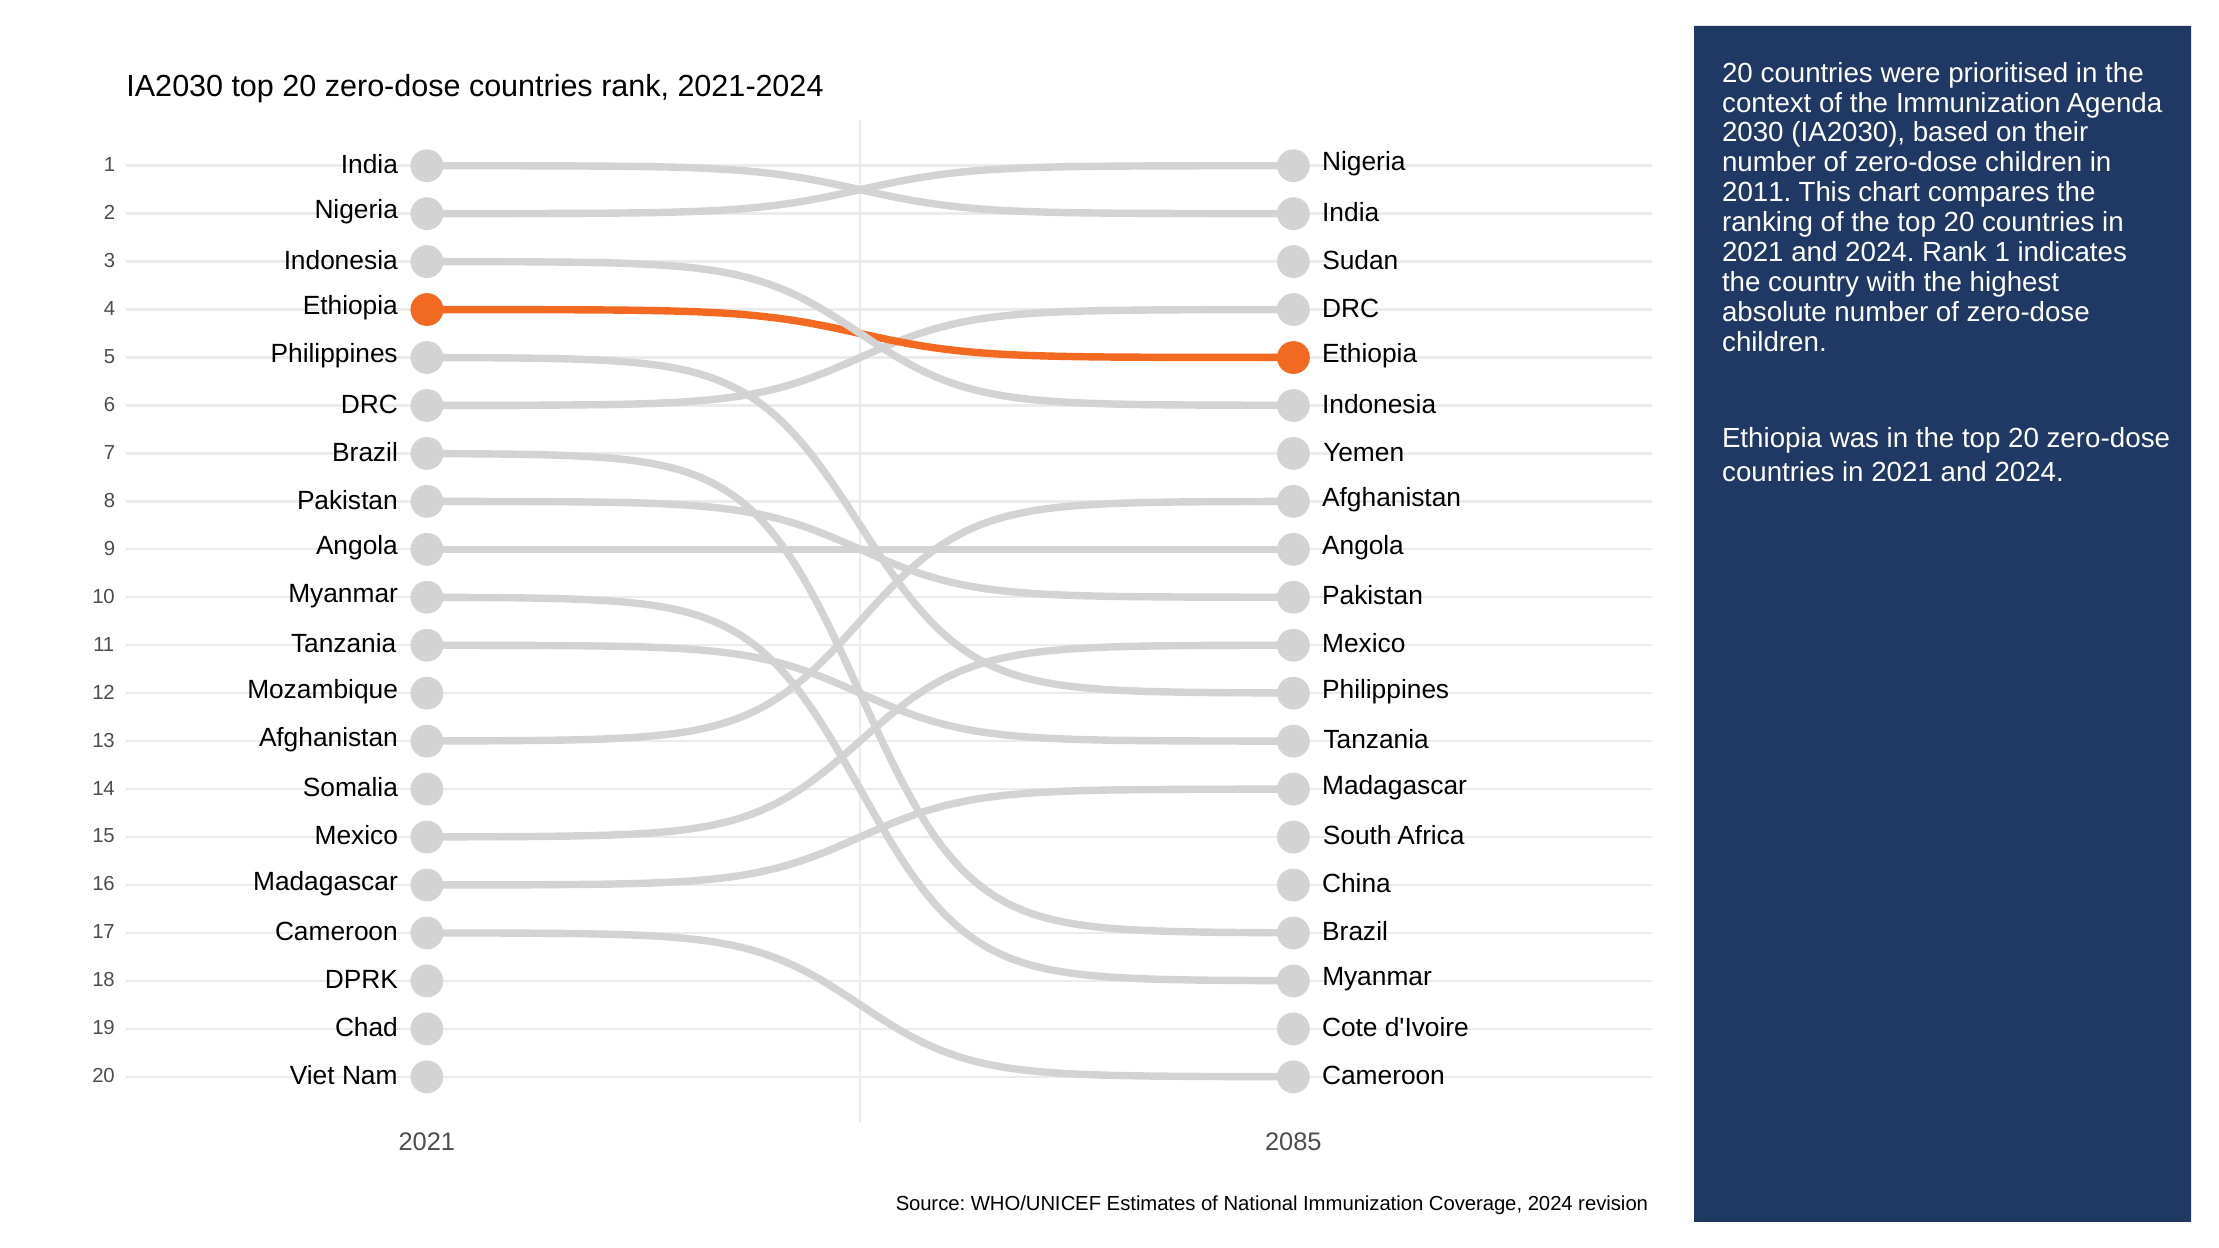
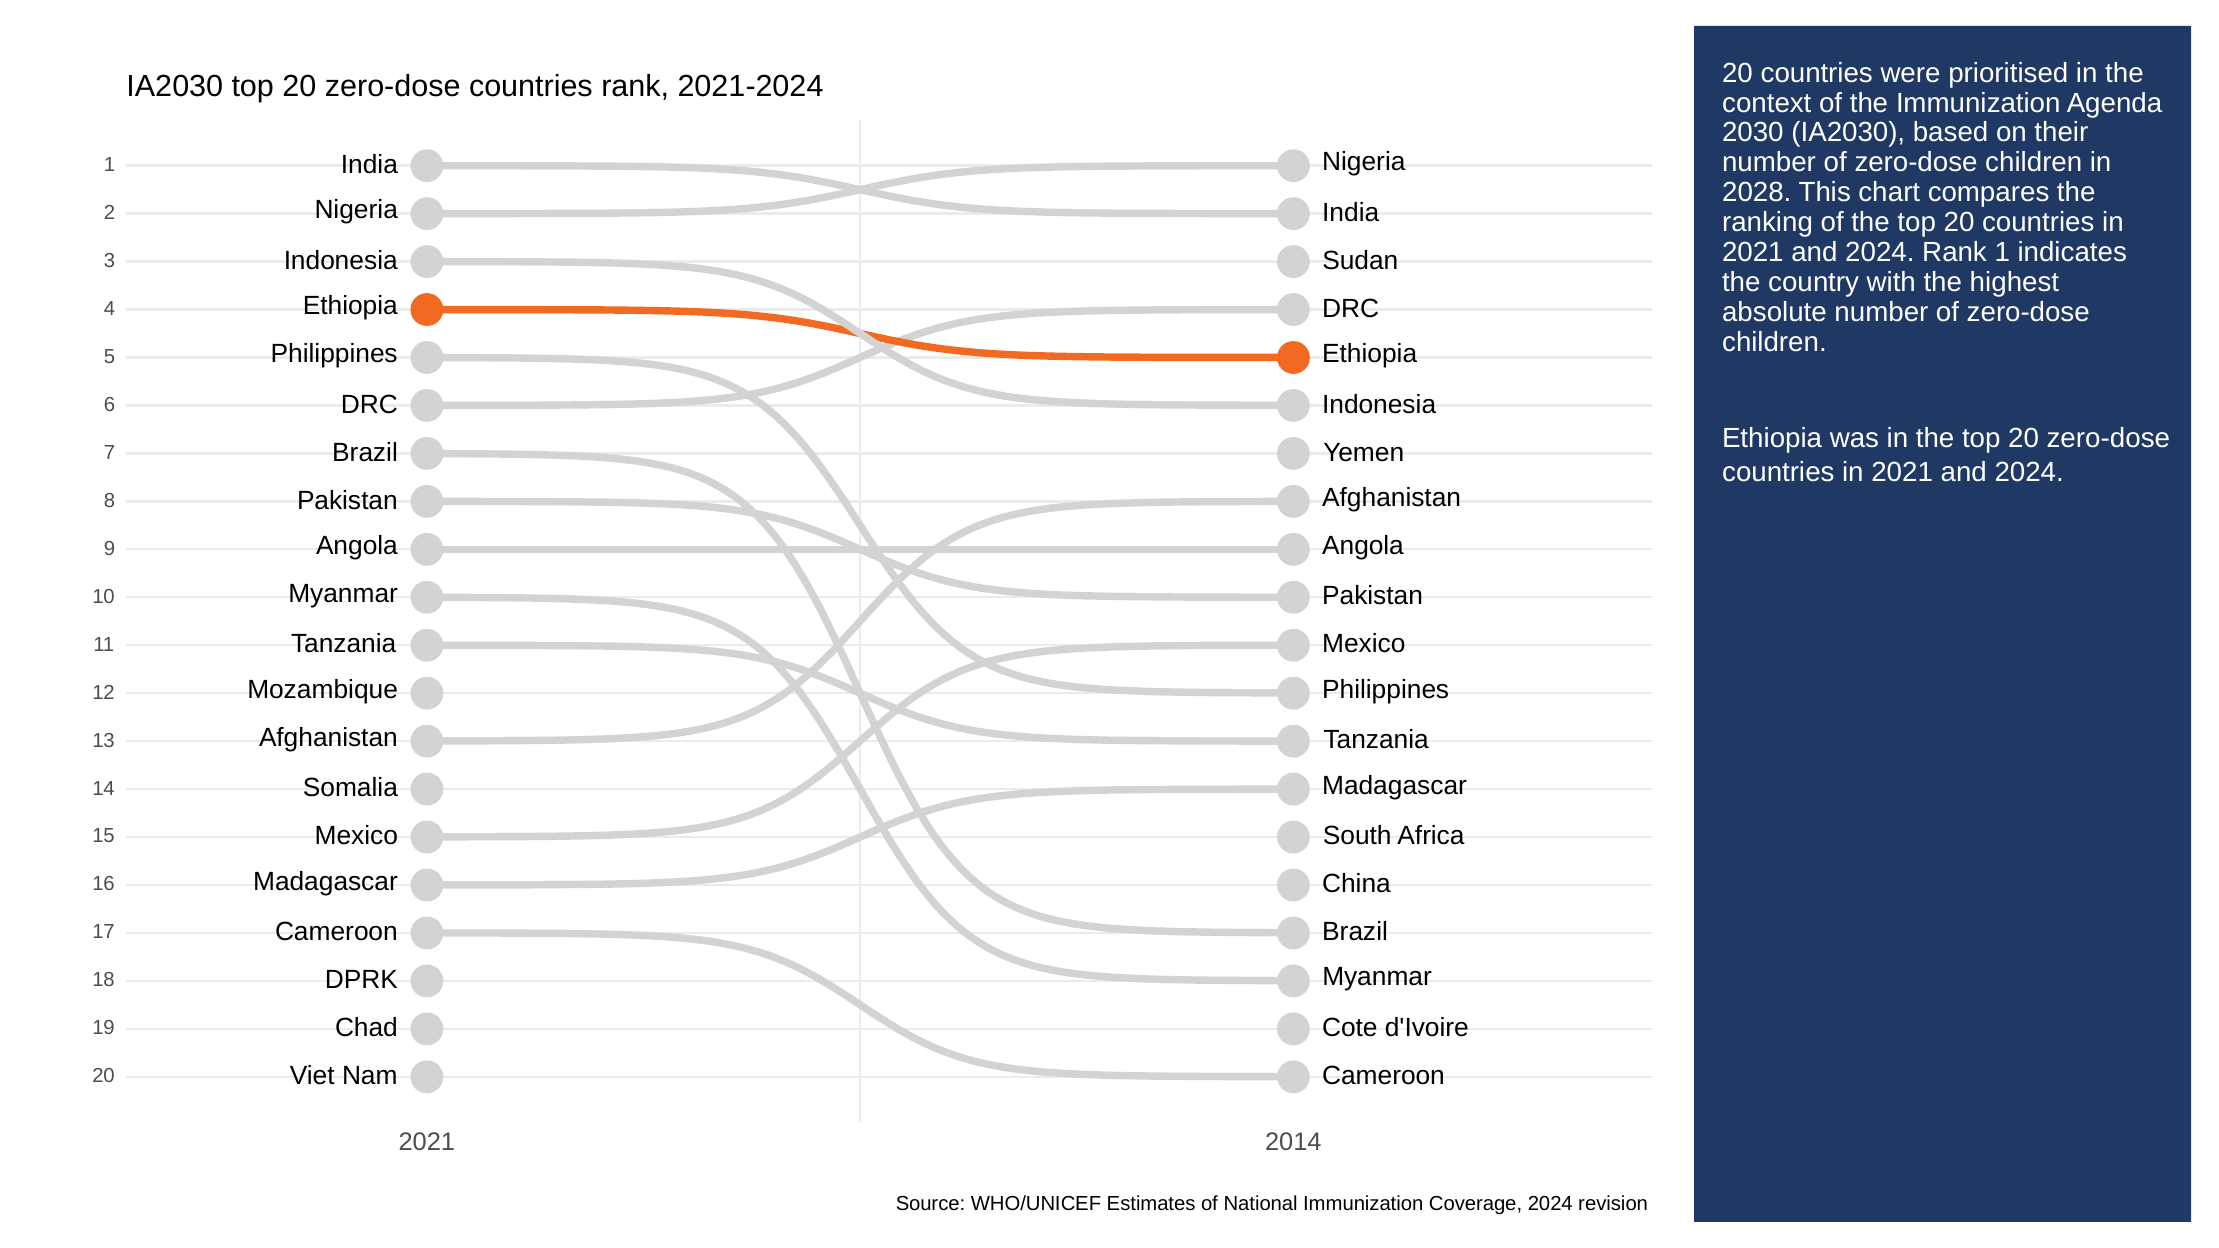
2011: 2011 -> 2028
2085: 2085 -> 2014
